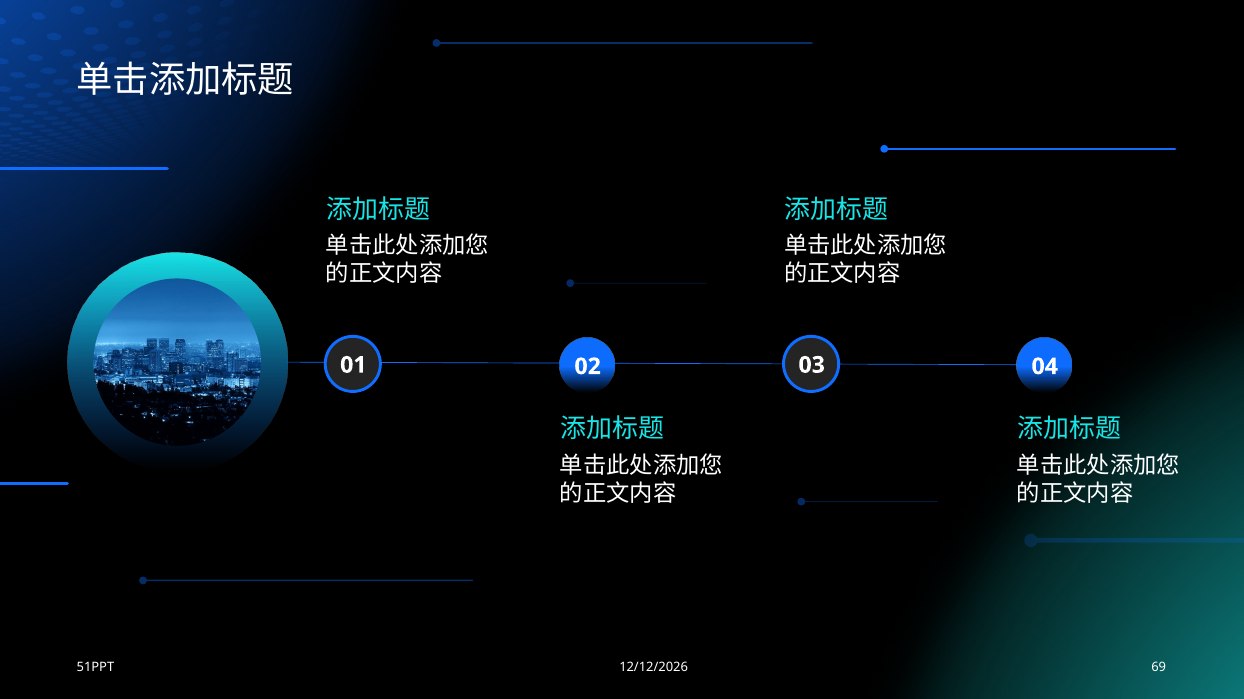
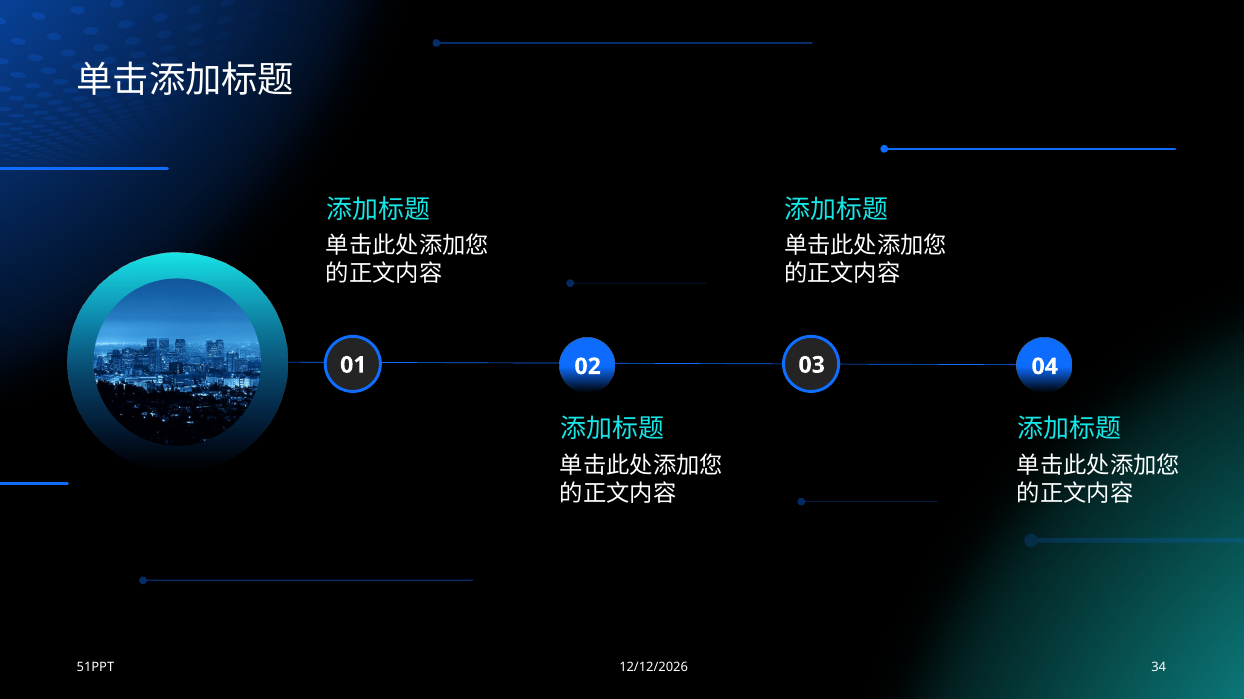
69: 69 -> 34
